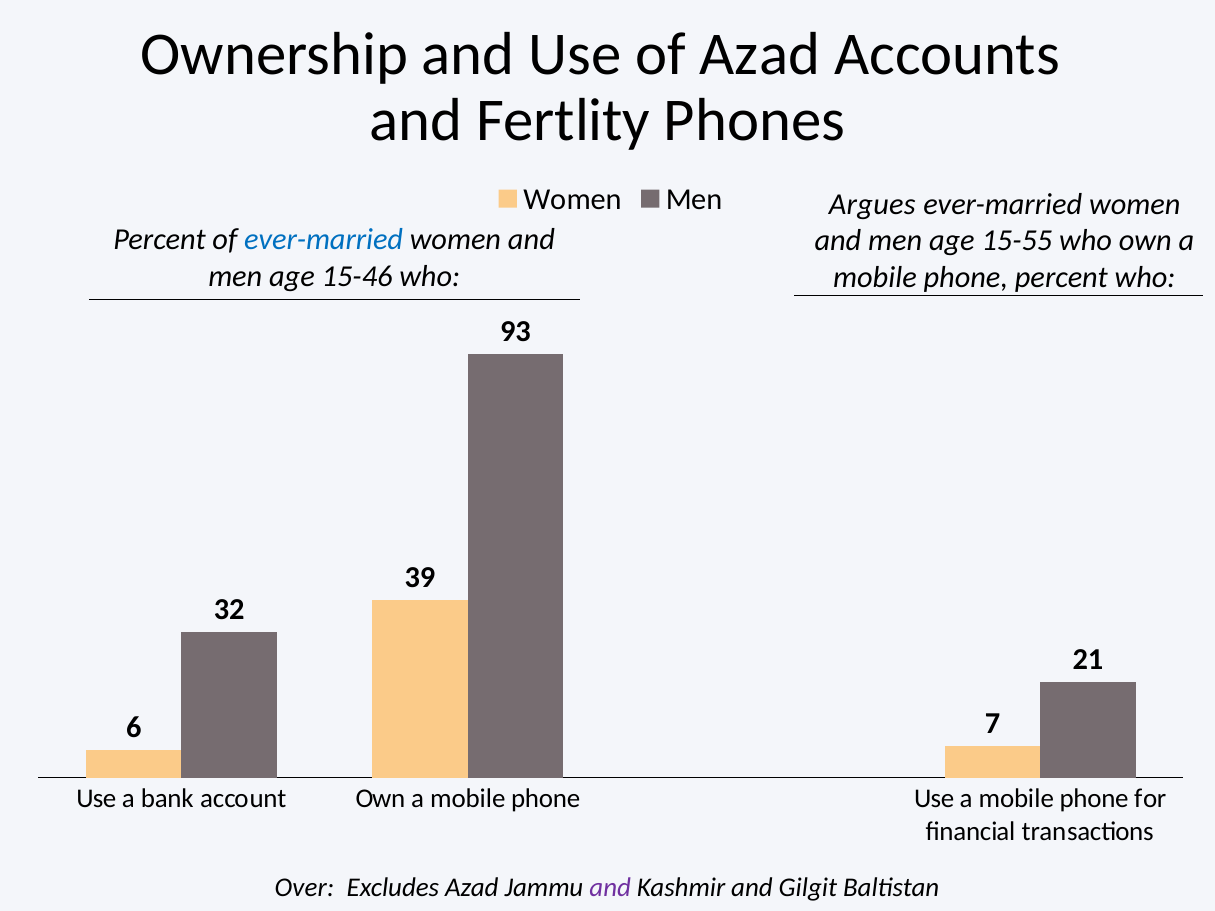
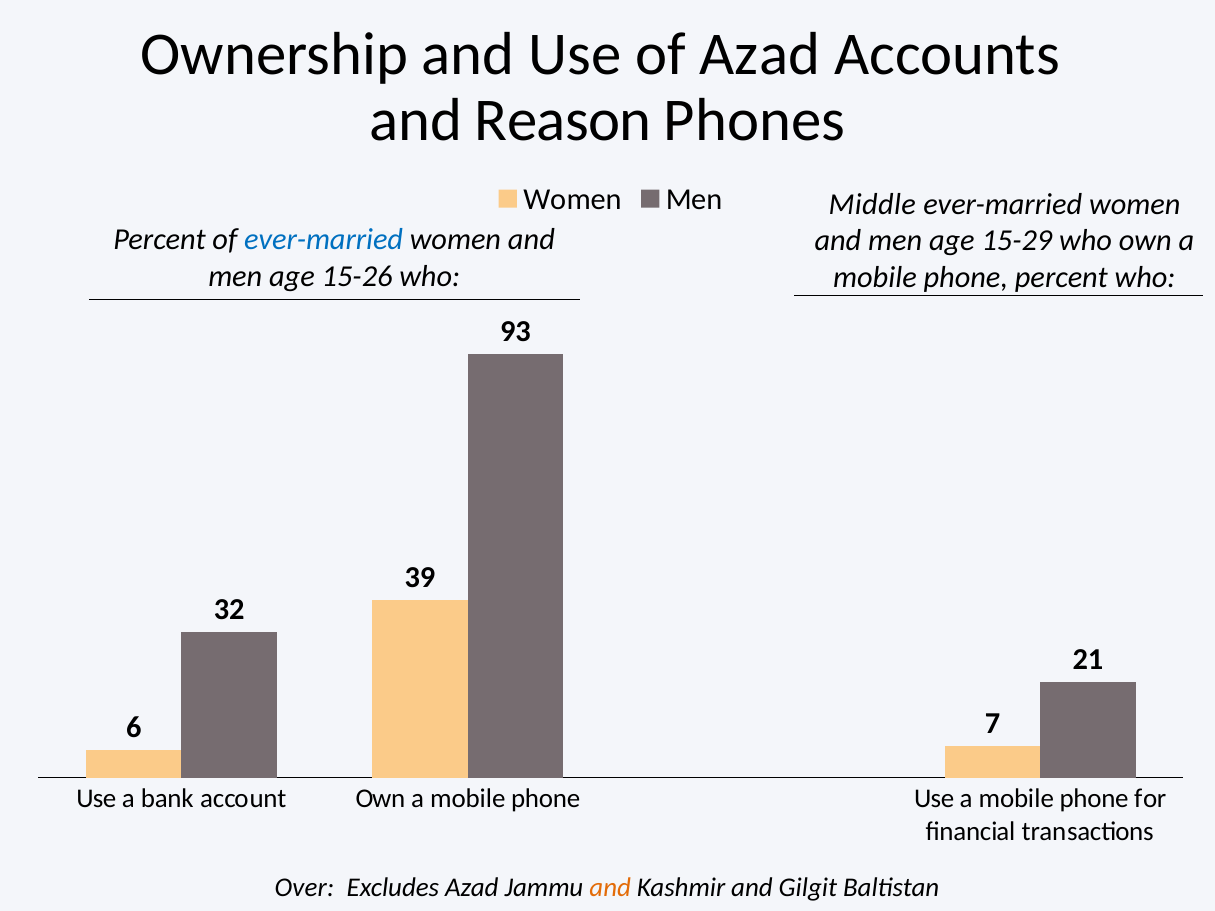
Fertlity: Fertlity -> Reason
Argues: Argues -> Middle
15-55: 15-55 -> 15-29
15-46: 15-46 -> 15-26
and at (610, 888) colour: purple -> orange
